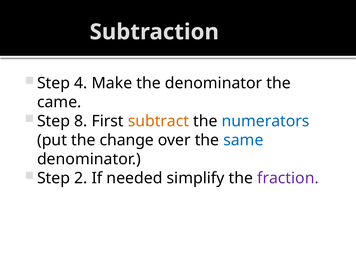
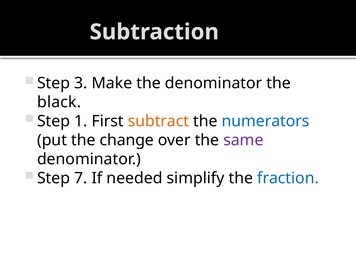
4: 4 -> 3
came: came -> black
8: 8 -> 1
same colour: blue -> purple
2: 2 -> 7
fraction colour: purple -> blue
